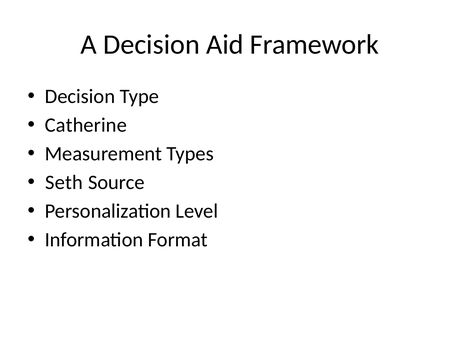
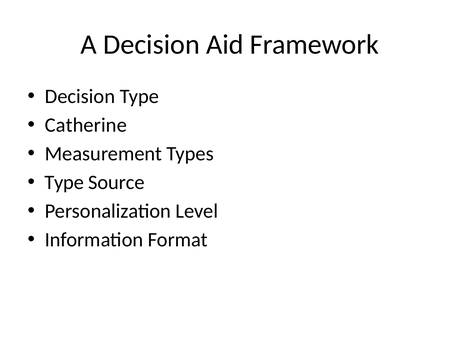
Seth at (64, 182): Seth -> Type
